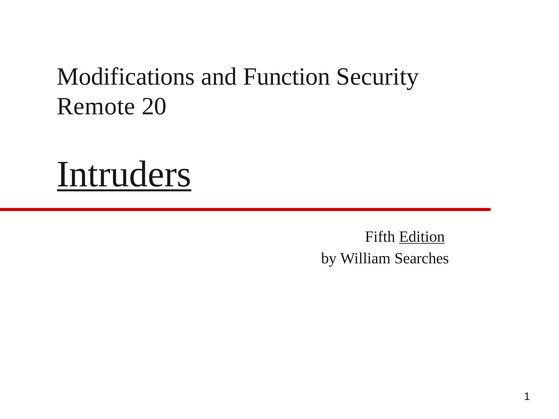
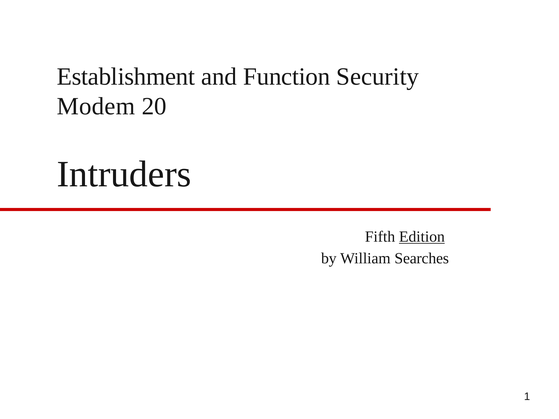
Modifications: Modifications -> Establishment
Remote: Remote -> Modem
Intruders underline: present -> none
